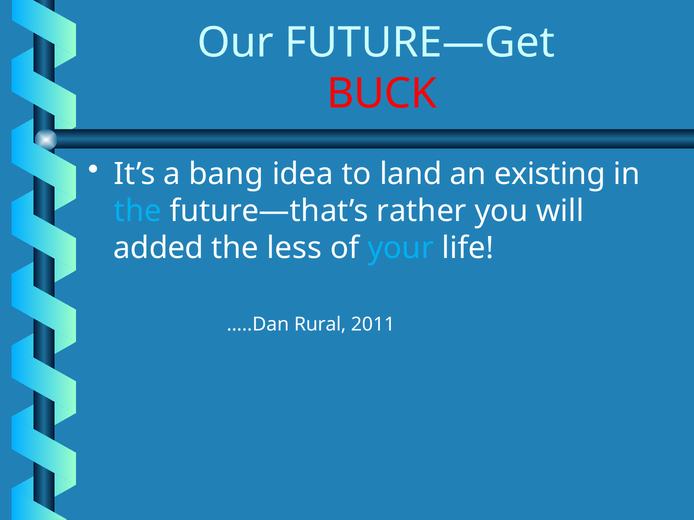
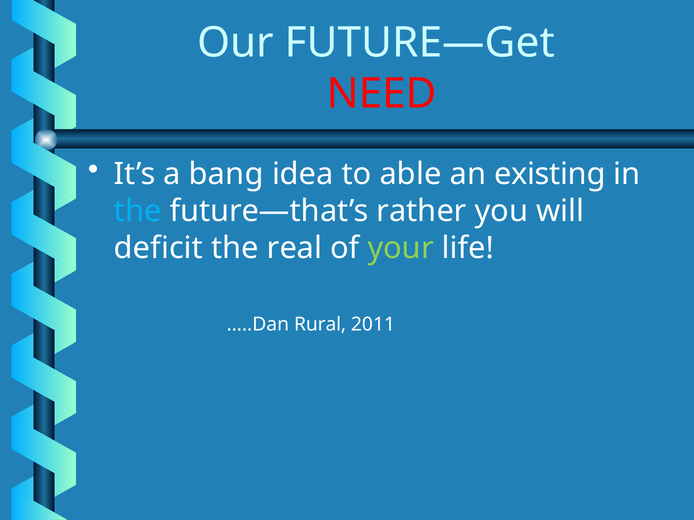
BUCK: BUCK -> NEED
land: land -> able
added: added -> deficit
less: less -> real
your colour: light blue -> light green
